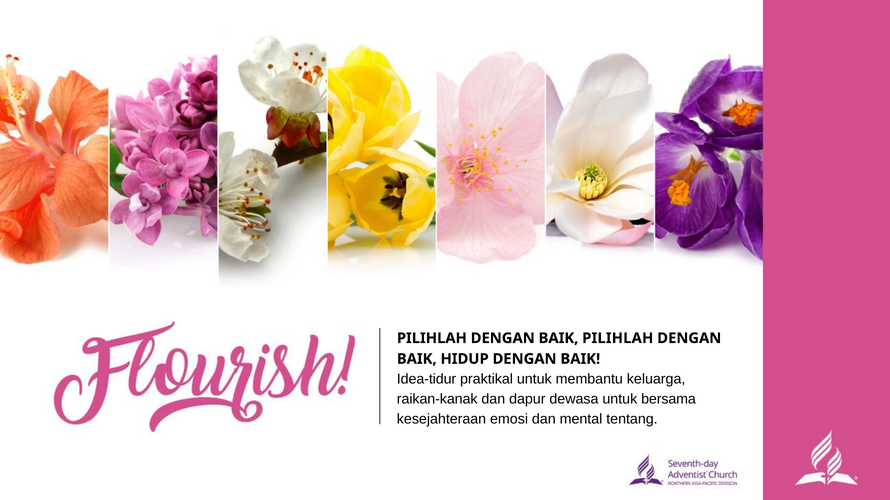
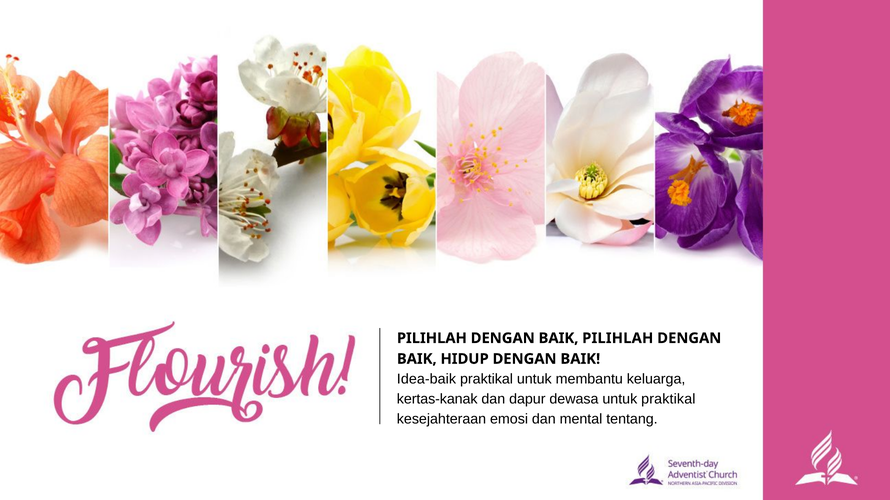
Idea-tidur: Idea-tidur -> Idea-baik
raikan-kanak: raikan-kanak -> kertas-kanak
untuk bersama: bersama -> praktikal
